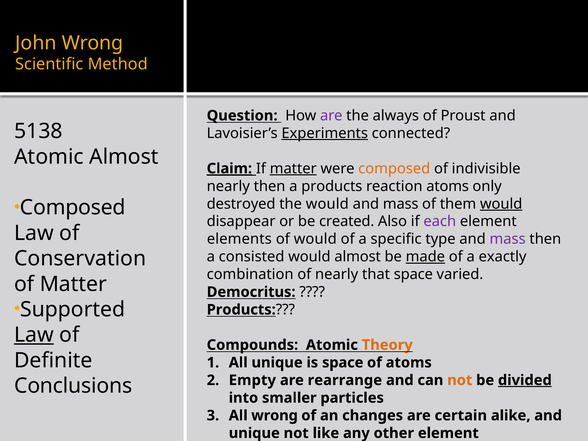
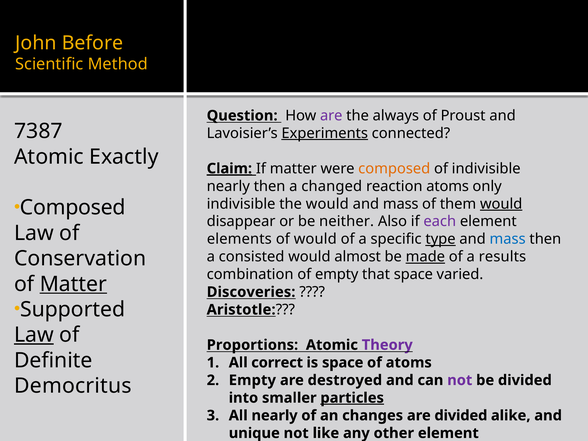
John Wrong: Wrong -> Before
5138: 5138 -> 7387
Atomic Almost: Almost -> Exactly
matter at (293, 169) underline: present -> none
a products: products -> changed
destroyed at (241, 204): destroyed -> indivisible
created: created -> neither
type underline: none -> present
mass at (508, 239) colour: purple -> blue
exactly: exactly -> results
of nearly: nearly -> empty
Matter at (73, 284) underline: none -> present
Democritus: Democritus -> Discoveries
Products at (241, 310): Products -> Aristotle
Compounds: Compounds -> Proportions
Theory colour: orange -> purple
All unique: unique -> correct
rearrange: rearrange -> destroyed
not at (460, 380) colour: orange -> purple
divided at (525, 380) underline: present -> none
Conclusions: Conclusions -> Democritus
particles underline: none -> present
All wrong: wrong -> nearly
are certain: certain -> divided
